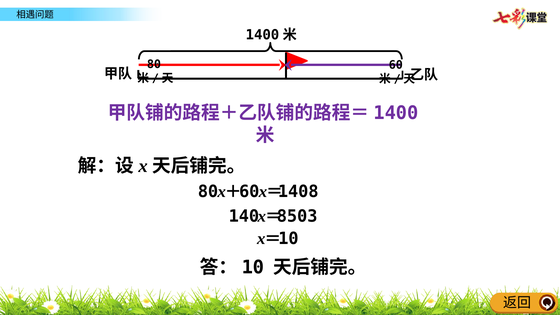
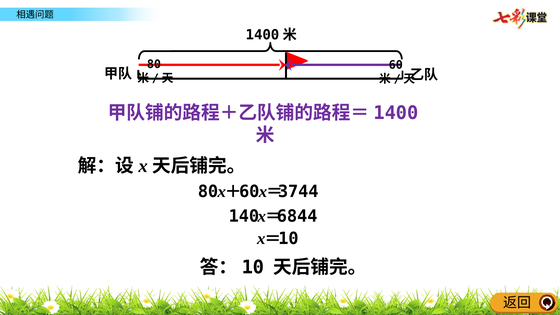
1408: 1408 -> 3744
8503: 8503 -> 6844
